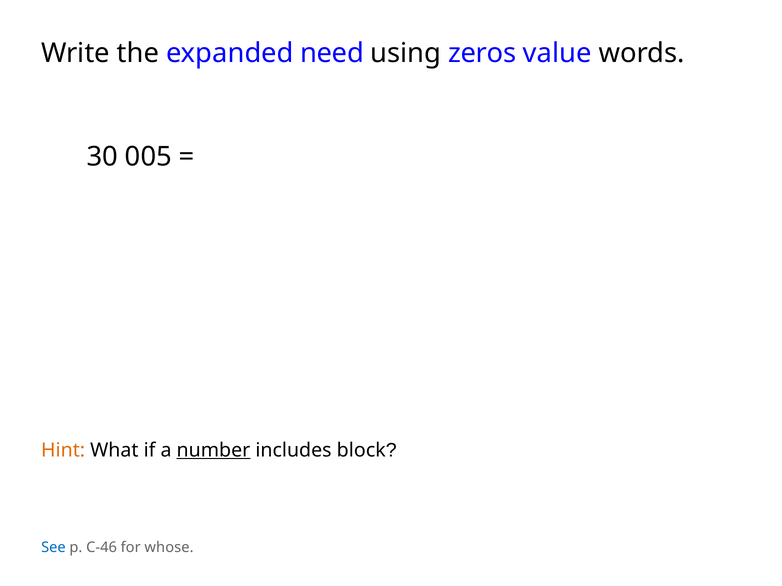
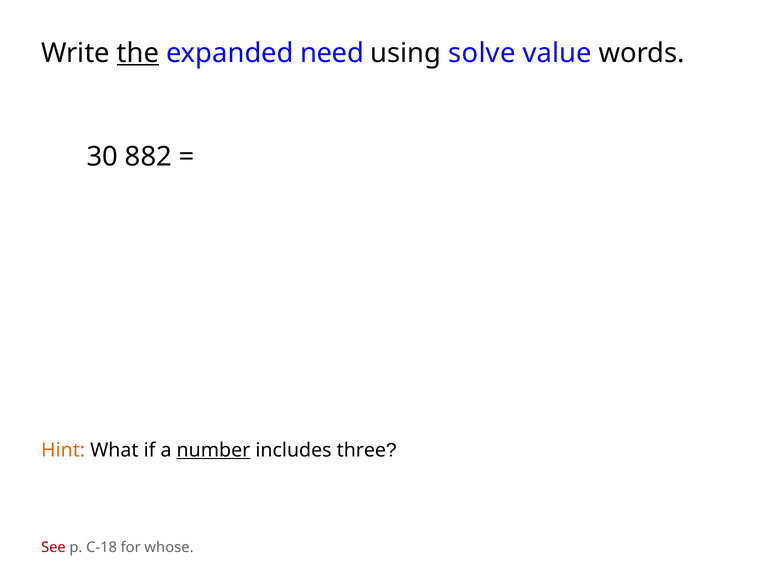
the underline: none -> present
zeros: zeros -> solve
005: 005 -> 882
block: block -> three
See colour: blue -> red
C-46: C-46 -> C-18
